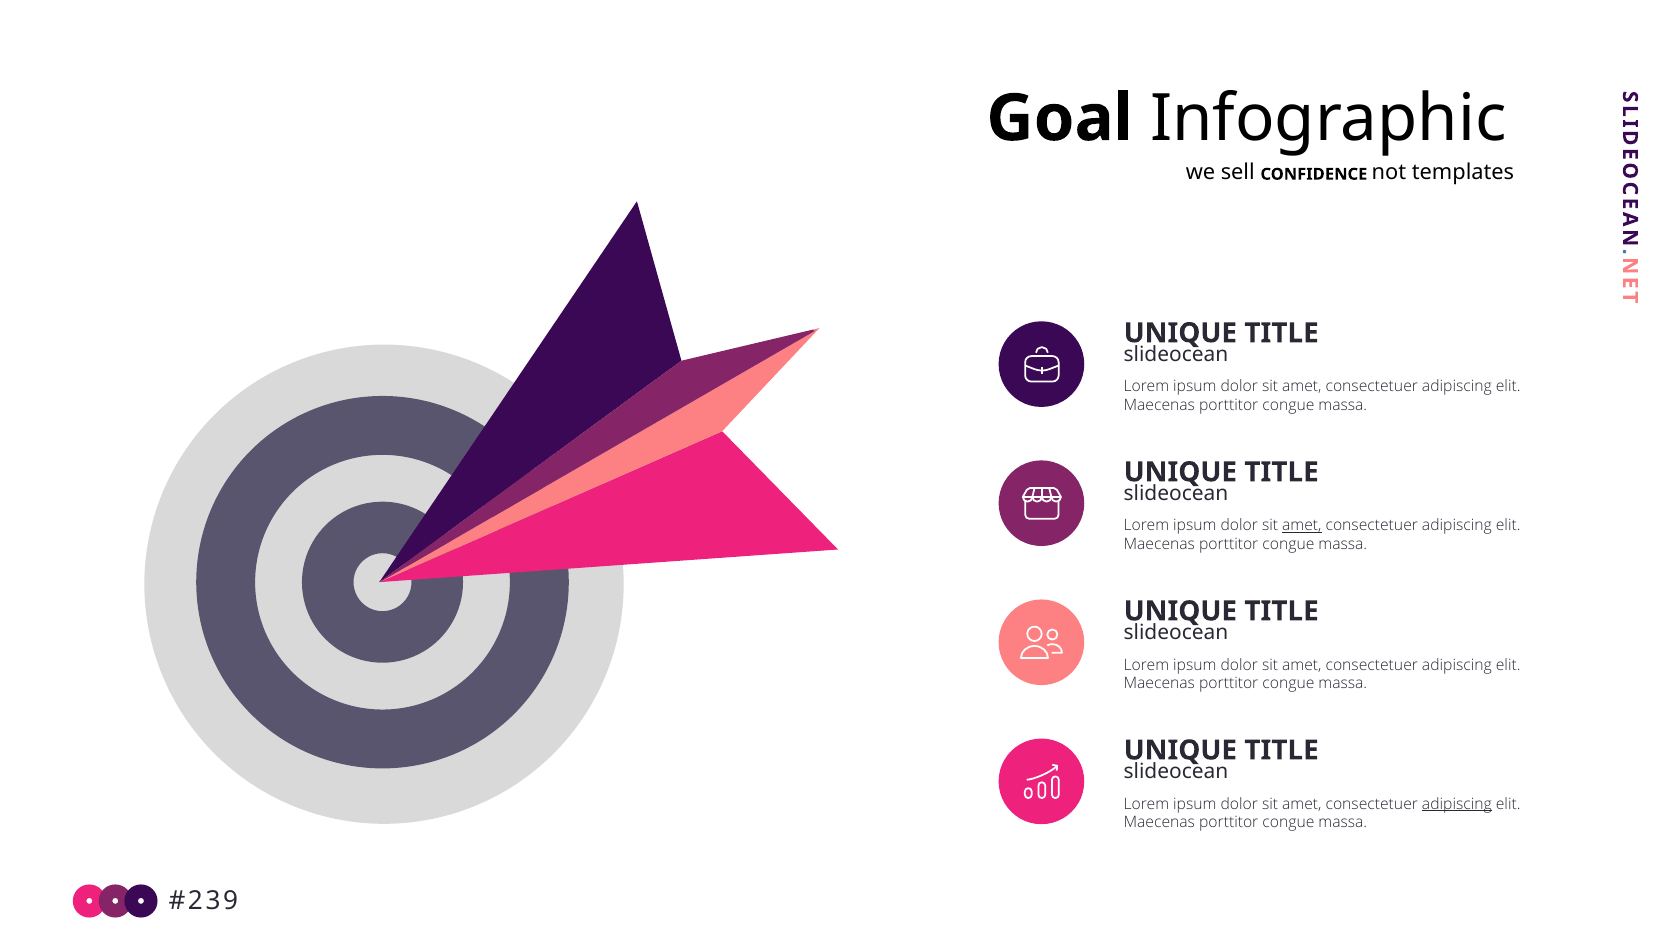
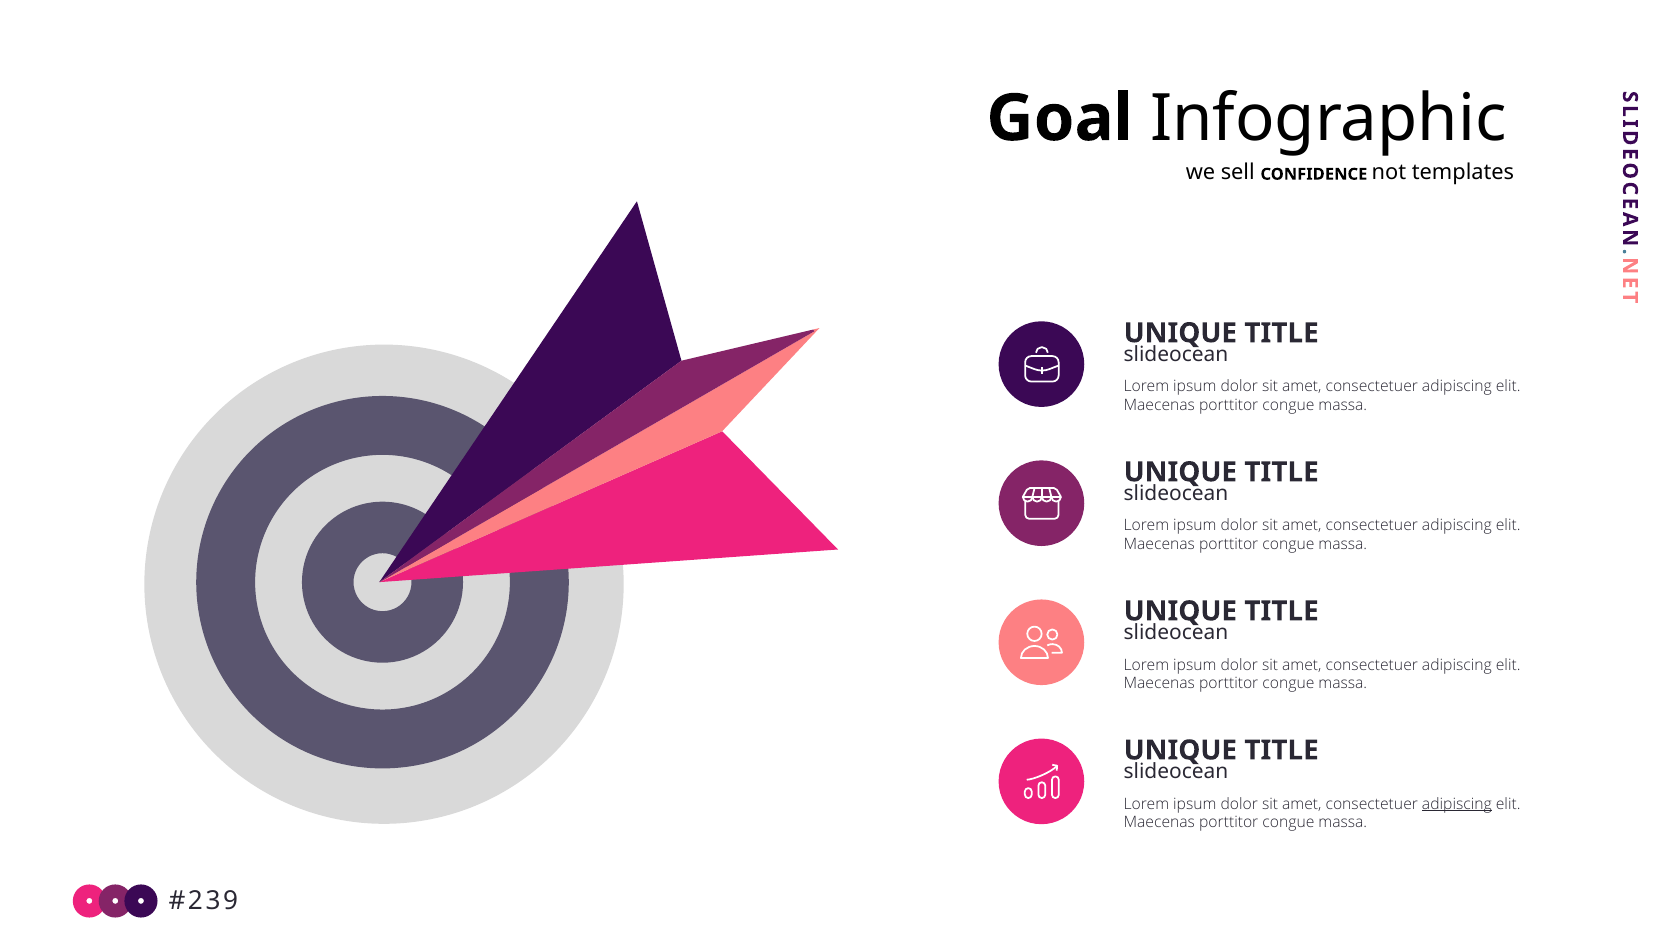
amet at (1302, 526) underline: present -> none
